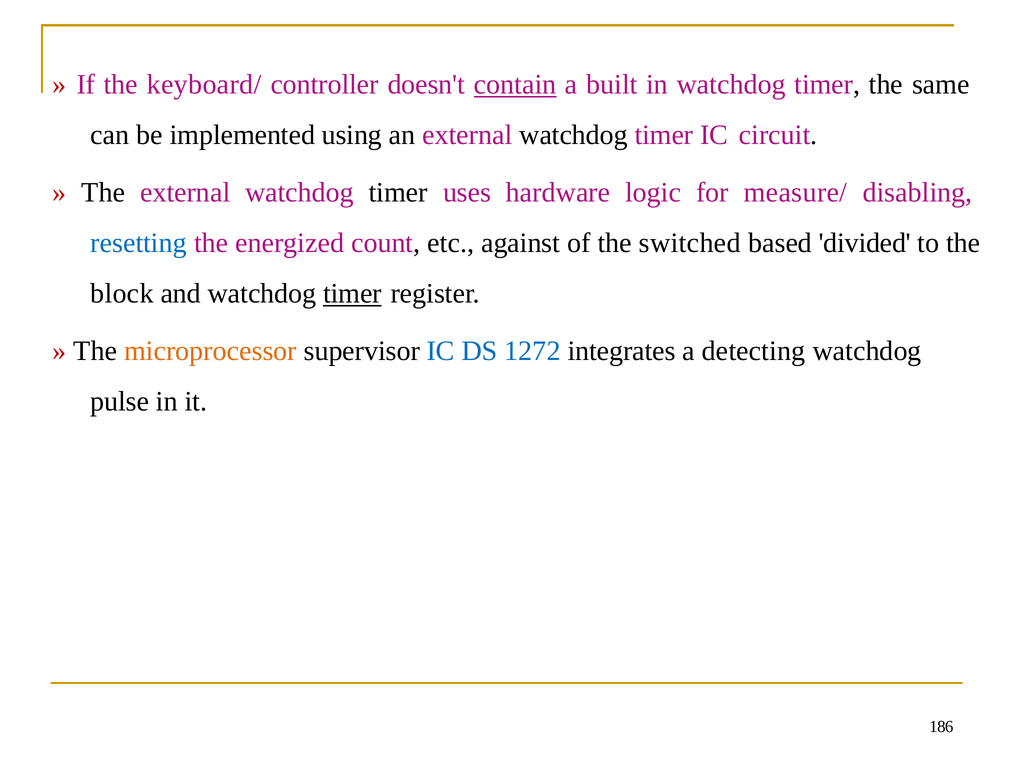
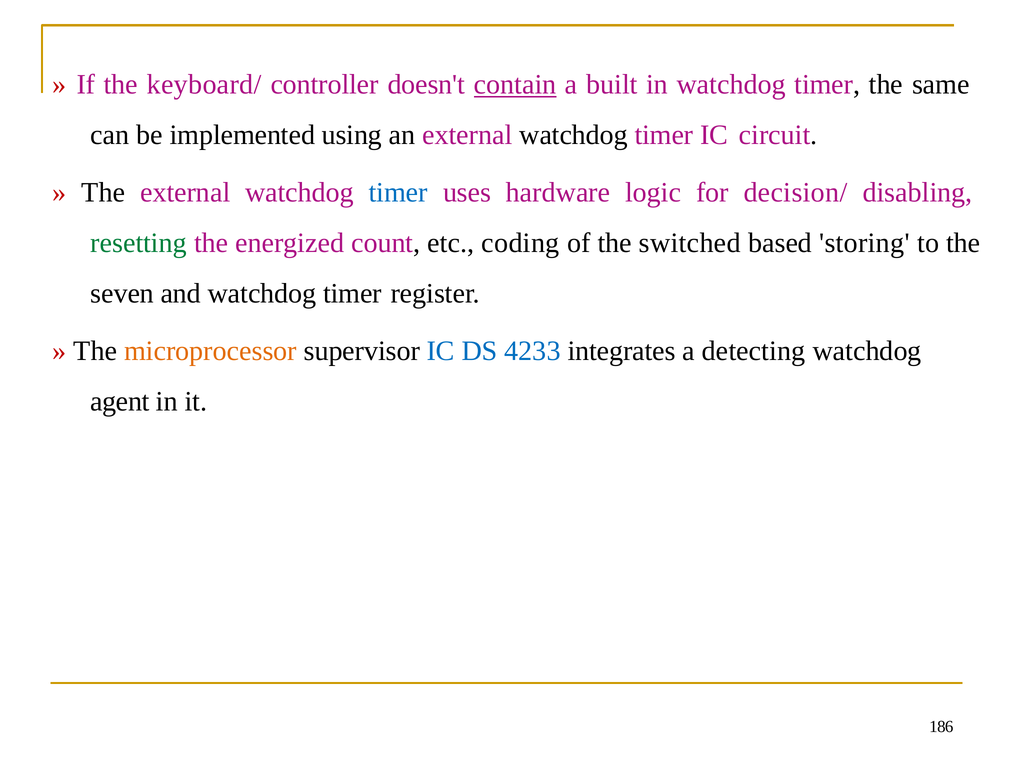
timer at (398, 193) colour: black -> blue
measure/: measure/ -> decision/
resetting colour: blue -> green
against: against -> coding
divided: divided -> storing
block: block -> seven
timer at (352, 294) underline: present -> none
1272: 1272 -> 4233
pulse: pulse -> agent
